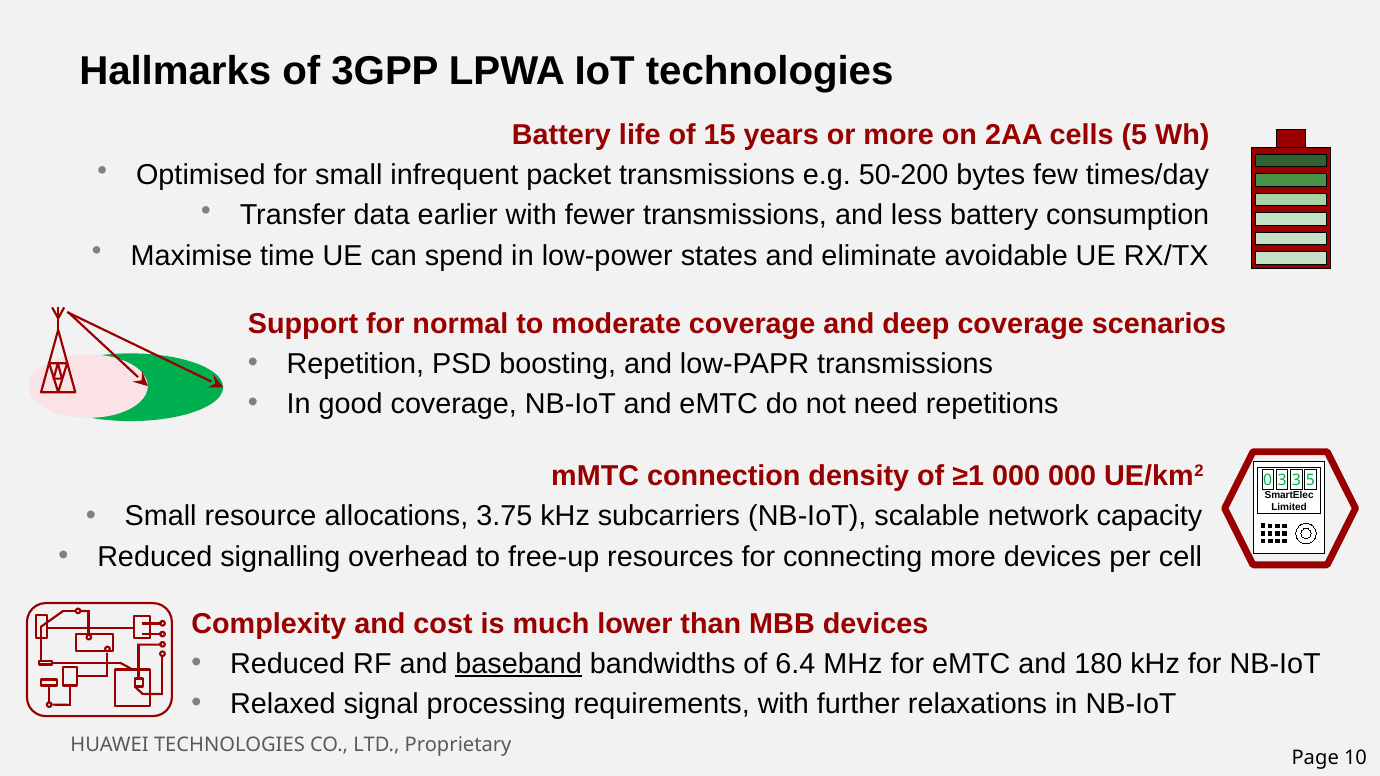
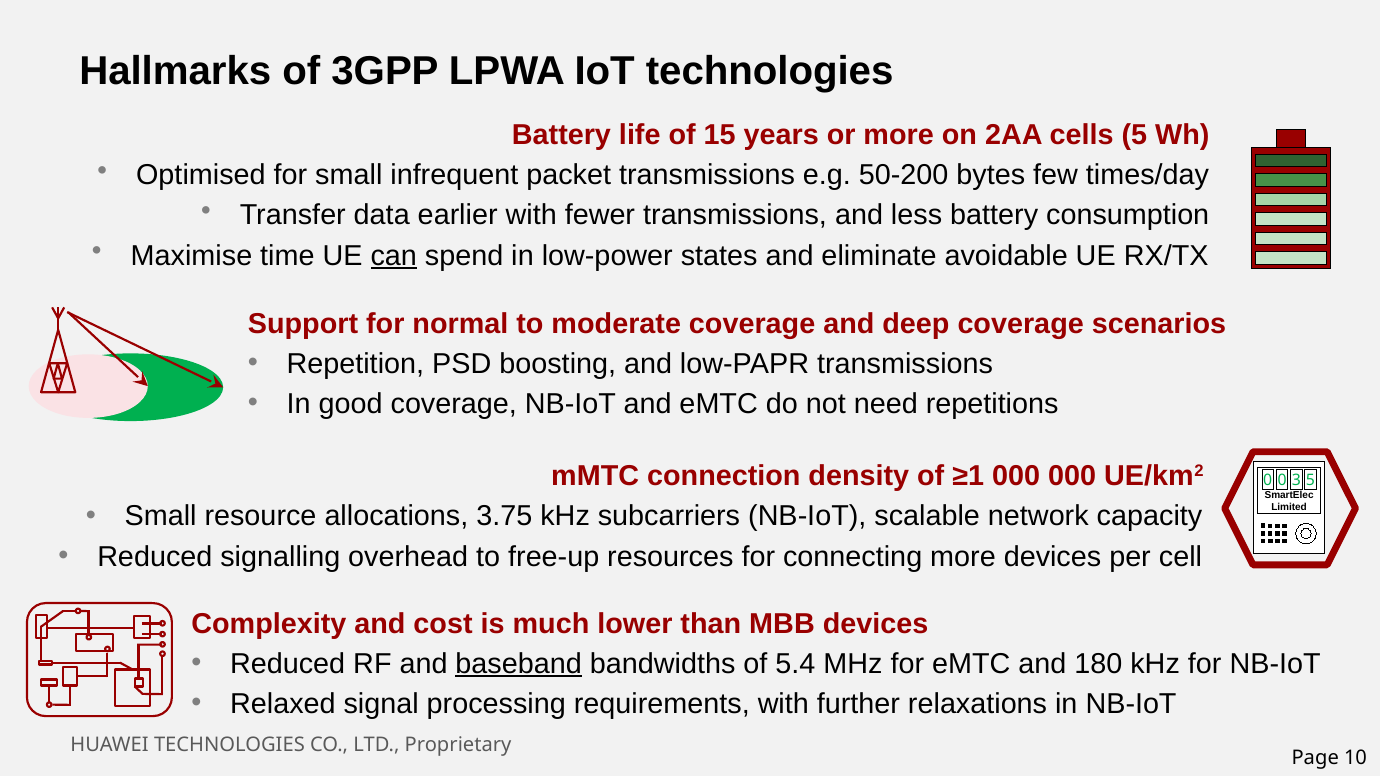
can underline: none -> present
0 3: 3 -> 0
6.4: 6.4 -> 5.4
